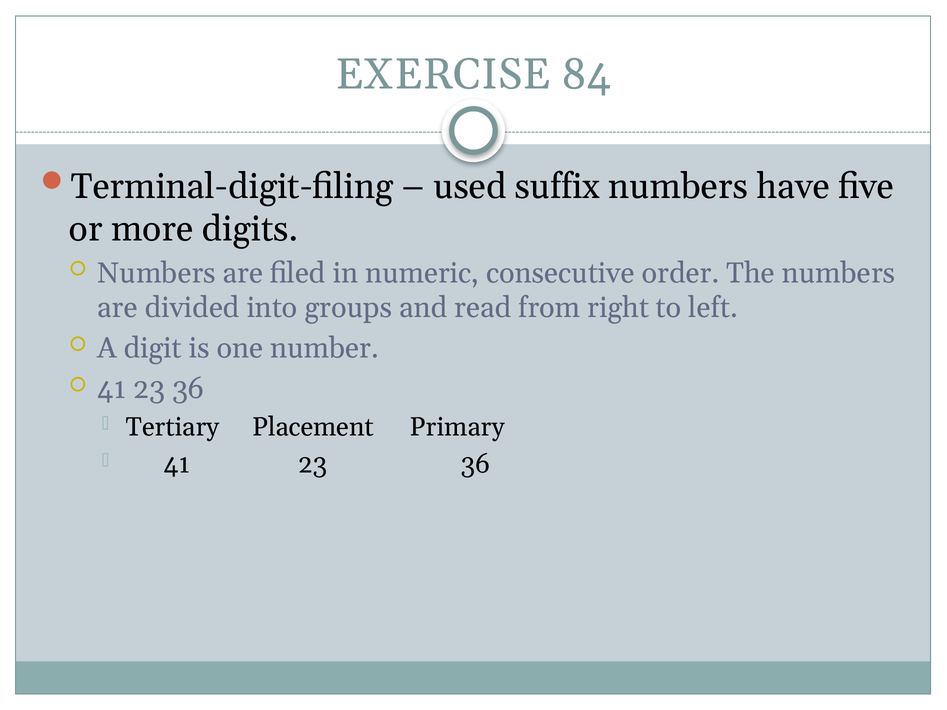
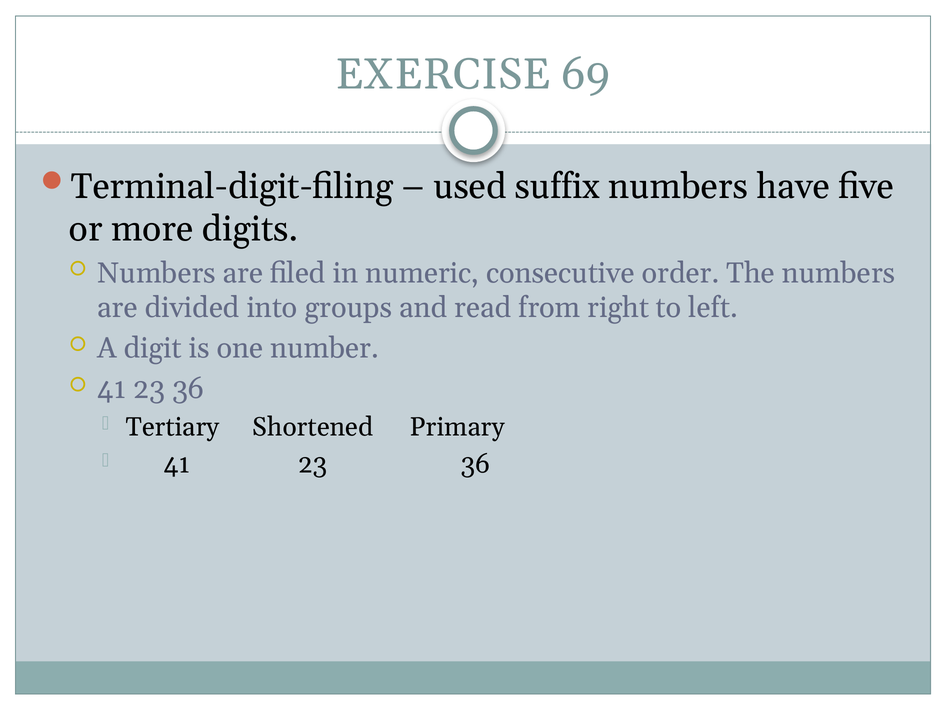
84: 84 -> 69
Placement: Placement -> Shortened
